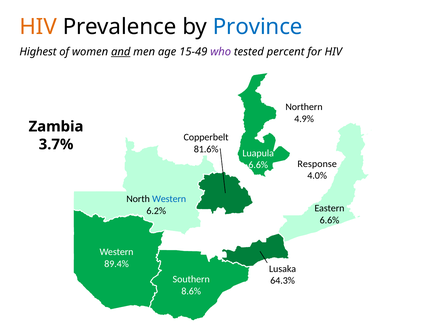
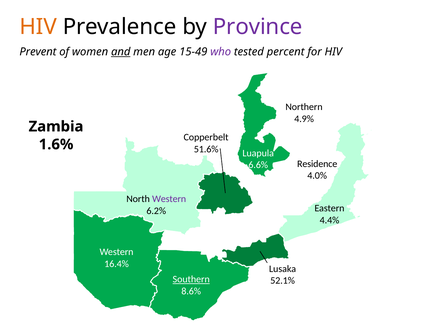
Province colour: blue -> purple
Highest: Highest -> Prevent
3.7%: 3.7% -> 1.6%
81.6%: 81.6% -> 51.6%
Response: Response -> Residence
Western at (169, 199) colour: blue -> purple
6.6% at (329, 220): 6.6% -> 4.4%
89.4%: 89.4% -> 16.4%
Southern underline: none -> present
64.3%: 64.3% -> 52.1%
